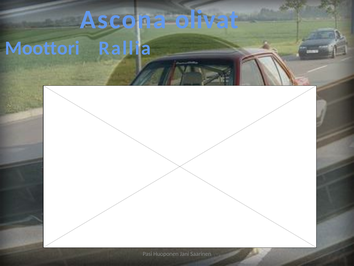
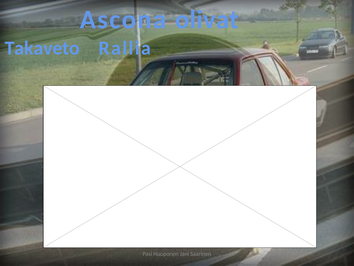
Moottori: Moottori -> Takaveto
